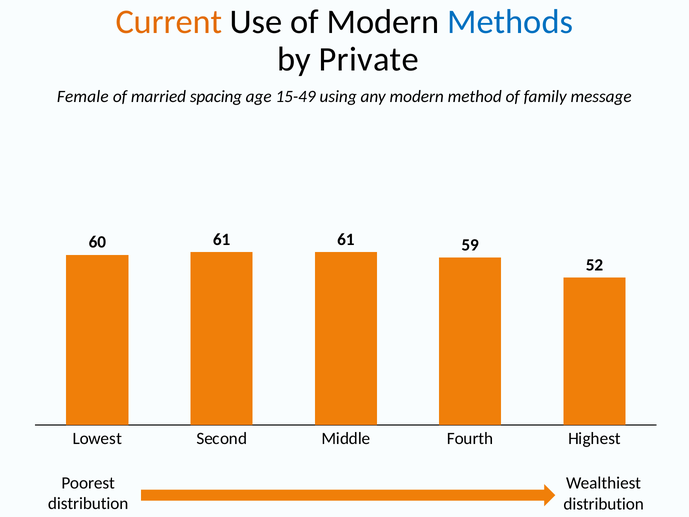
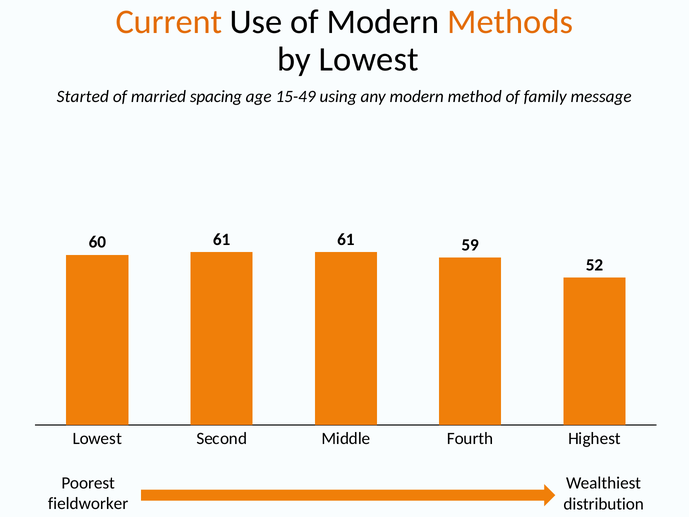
Methods colour: blue -> orange
by Private: Private -> Lowest
Female: Female -> Started
distribution at (88, 503): distribution -> fieldworker
